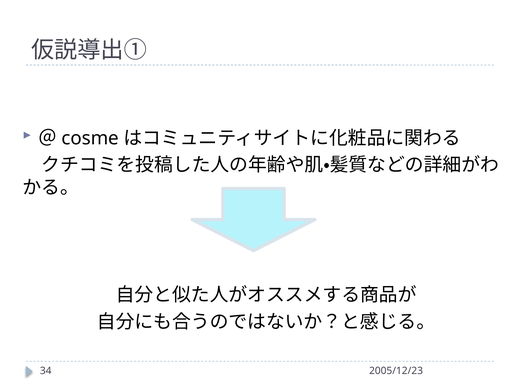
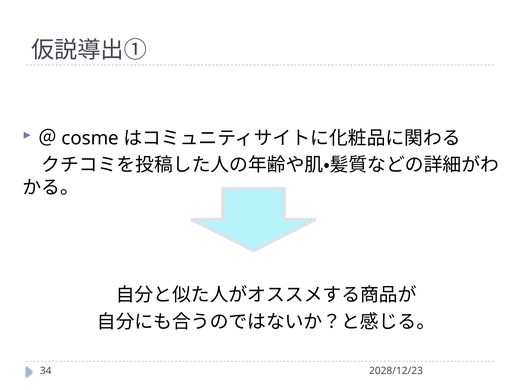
2005/12/23: 2005/12/23 -> 2028/12/23
